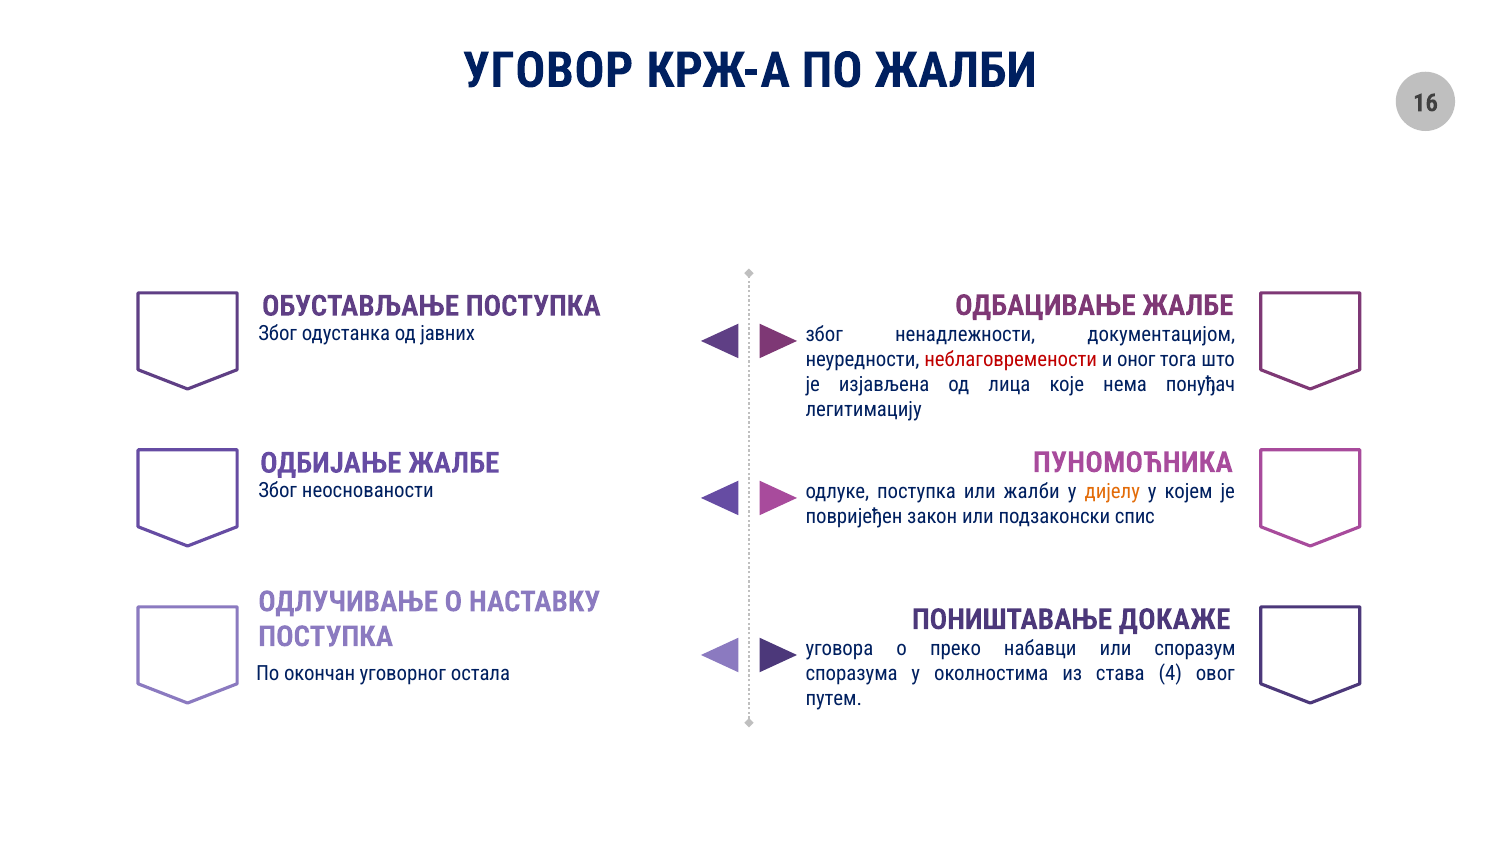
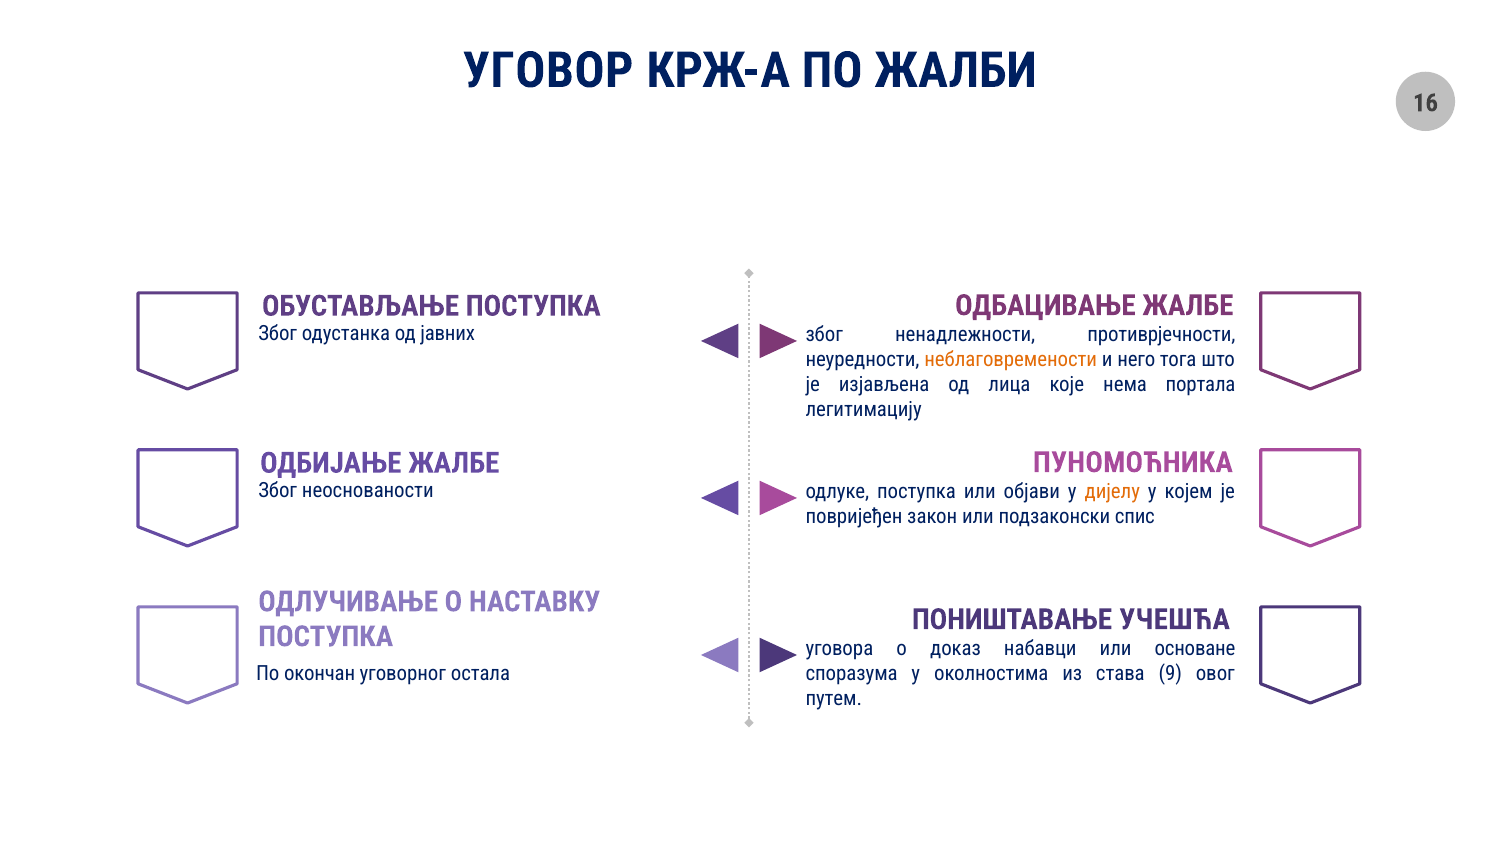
документацијом: документацијом -> противрјечности
неблаговремености colour: red -> orange
оног: оног -> него
понуђач: понуђач -> портала
или жалби: жалби -> објави
ДОКАЖЕ: ДОКАЖЕ -> УЧЕШЋА
преко: преко -> доказ
споразум: споразум -> основане
става 4: 4 -> 9
